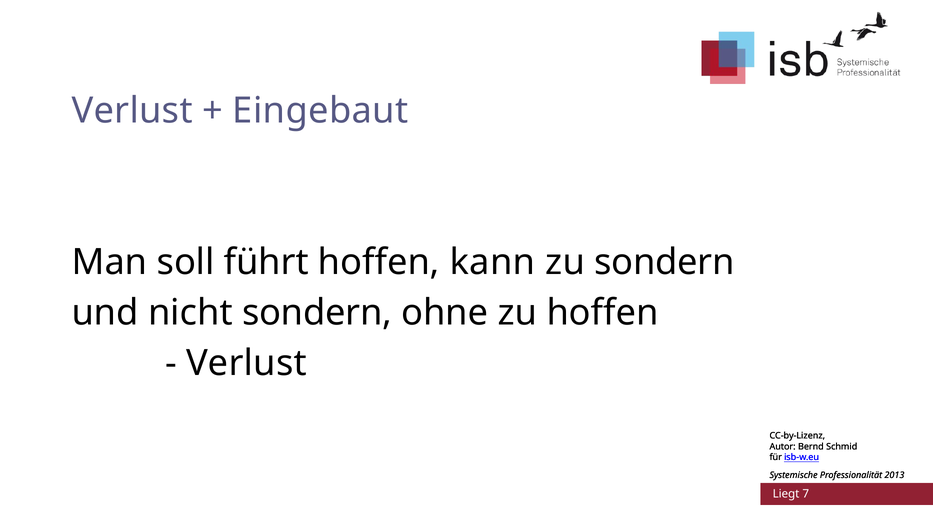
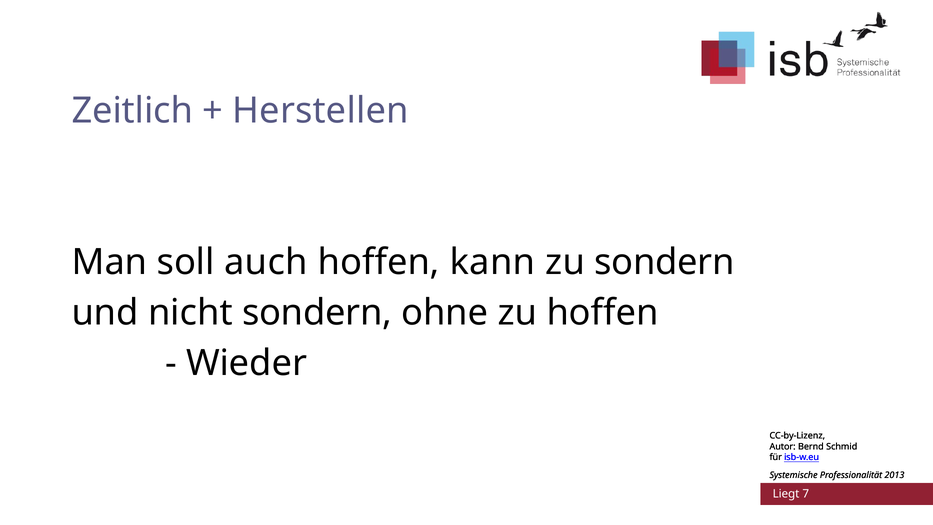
Verlust at (132, 111): Verlust -> Zeitlich
Eingebaut: Eingebaut -> Herstellen
führt: führt -> auch
Verlust at (246, 363): Verlust -> Wieder
